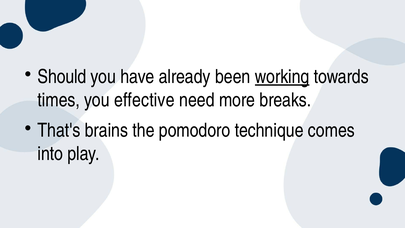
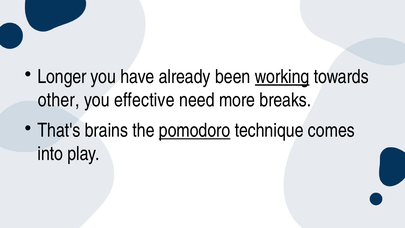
Should: Should -> Longer
times: times -> other
pomodoro underline: none -> present
